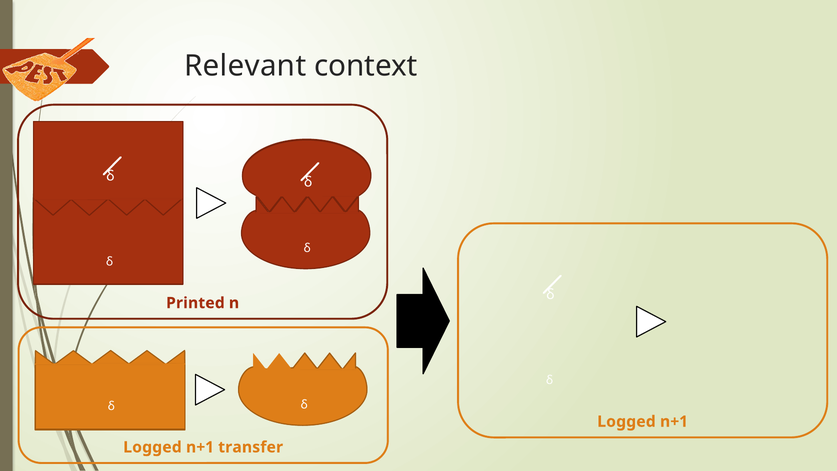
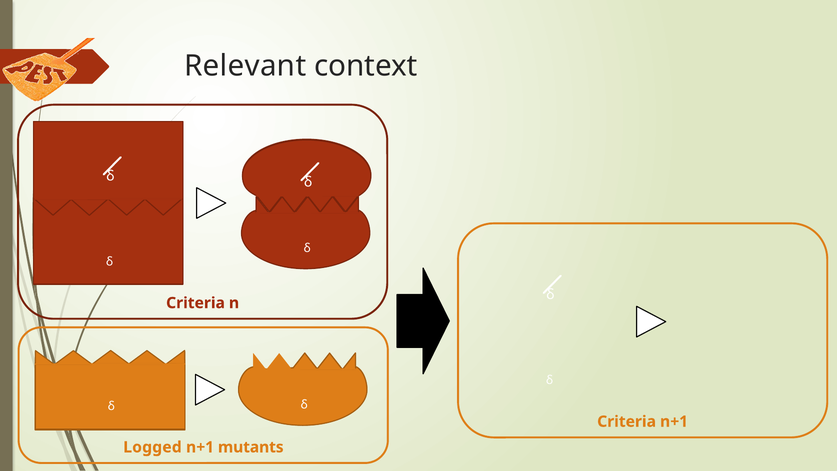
Printed at (195, 303): Printed -> Criteria
Logged at (626, 421): Logged -> Criteria
transfer: transfer -> mutants
